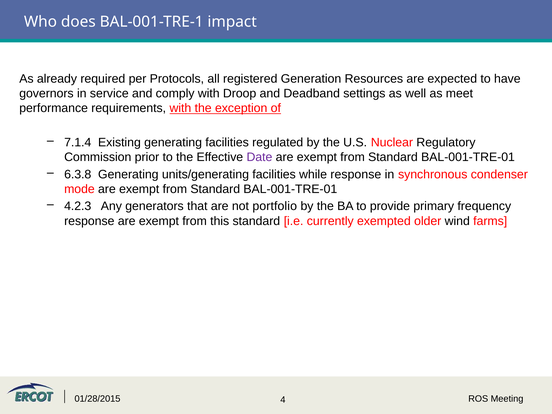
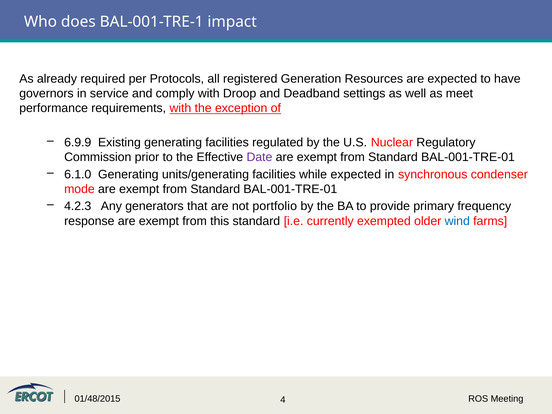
7.1.4: 7.1.4 -> 6.9.9
6.3.8: 6.3.8 -> 6.1.0
while response: response -> expected
wind colour: black -> blue
01/28/2015: 01/28/2015 -> 01/48/2015
